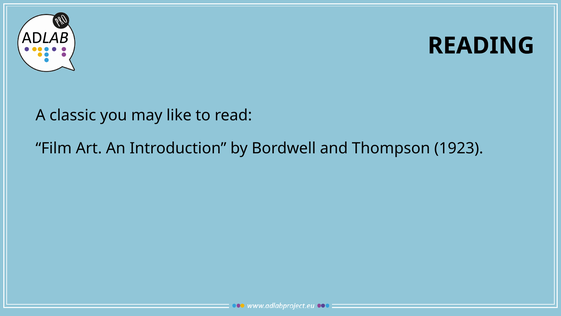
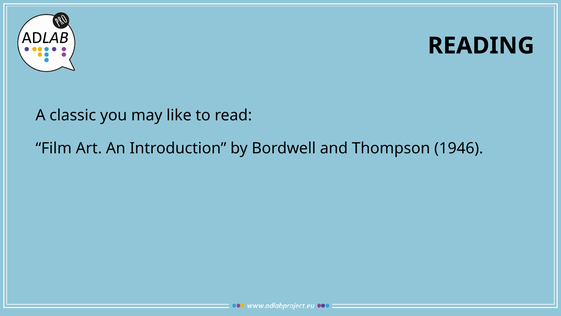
1923: 1923 -> 1946
